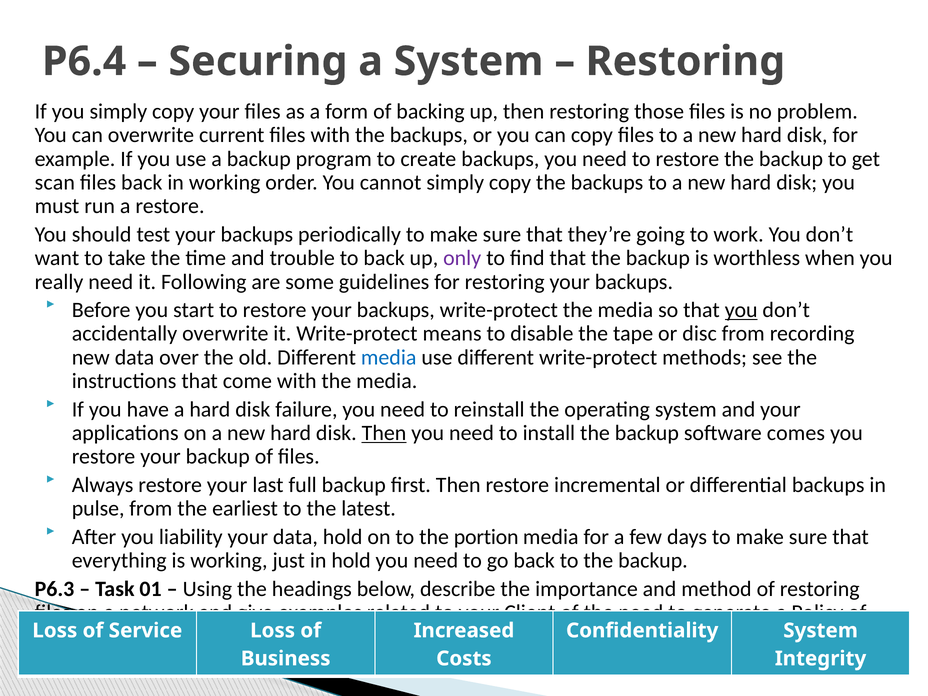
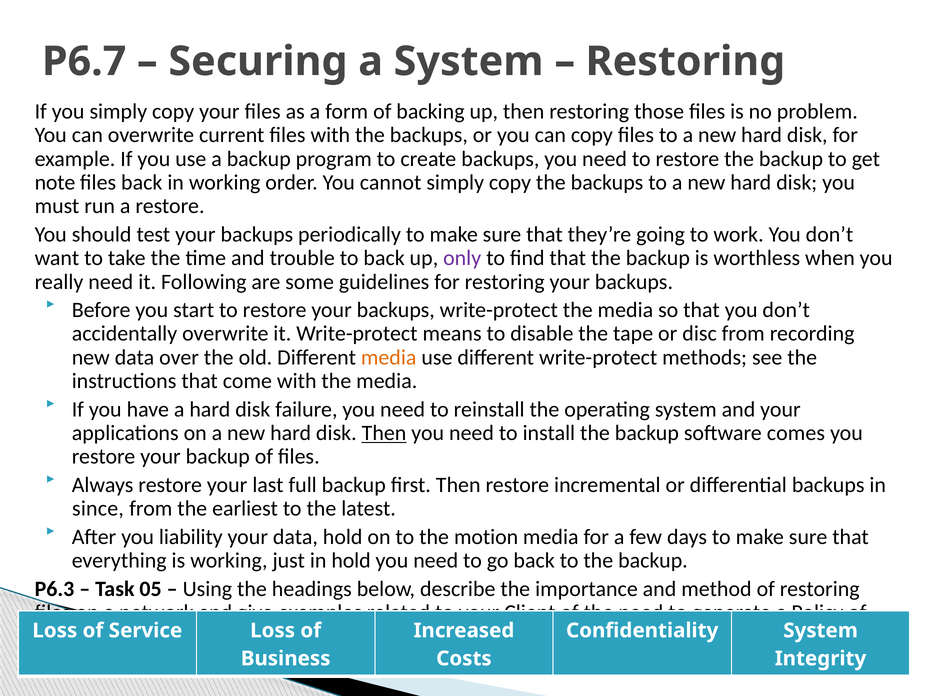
P6.4: P6.4 -> P6.7
scan: scan -> note
you at (741, 310) underline: present -> none
media at (389, 357) colour: blue -> orange
pulse: pulse -> since
portion: portion -> motion
01: 01 -> 05
